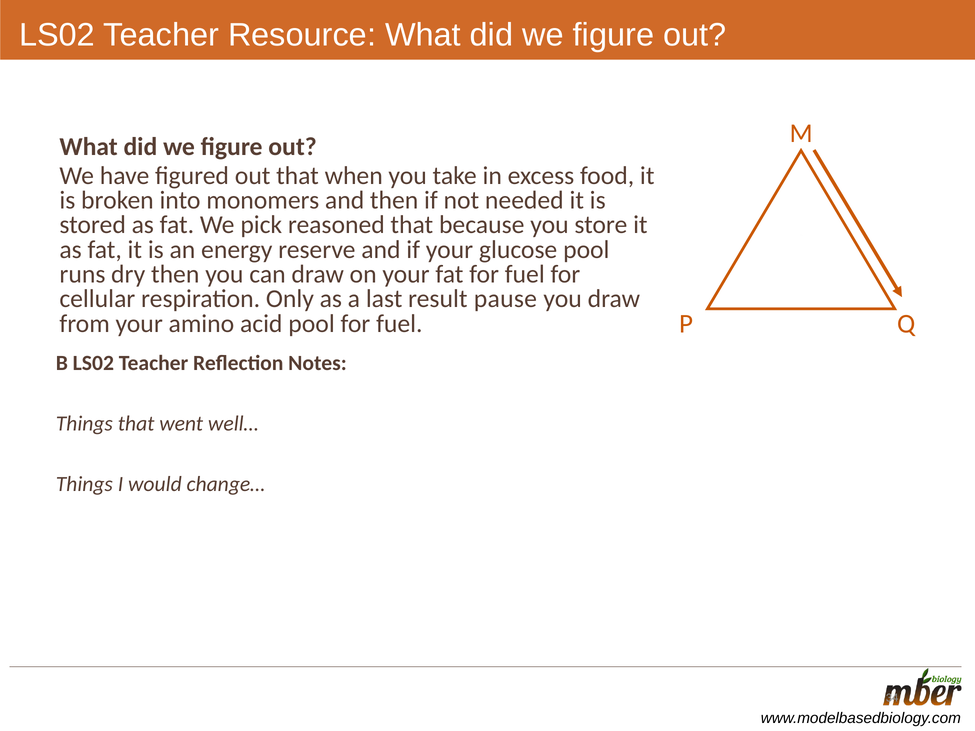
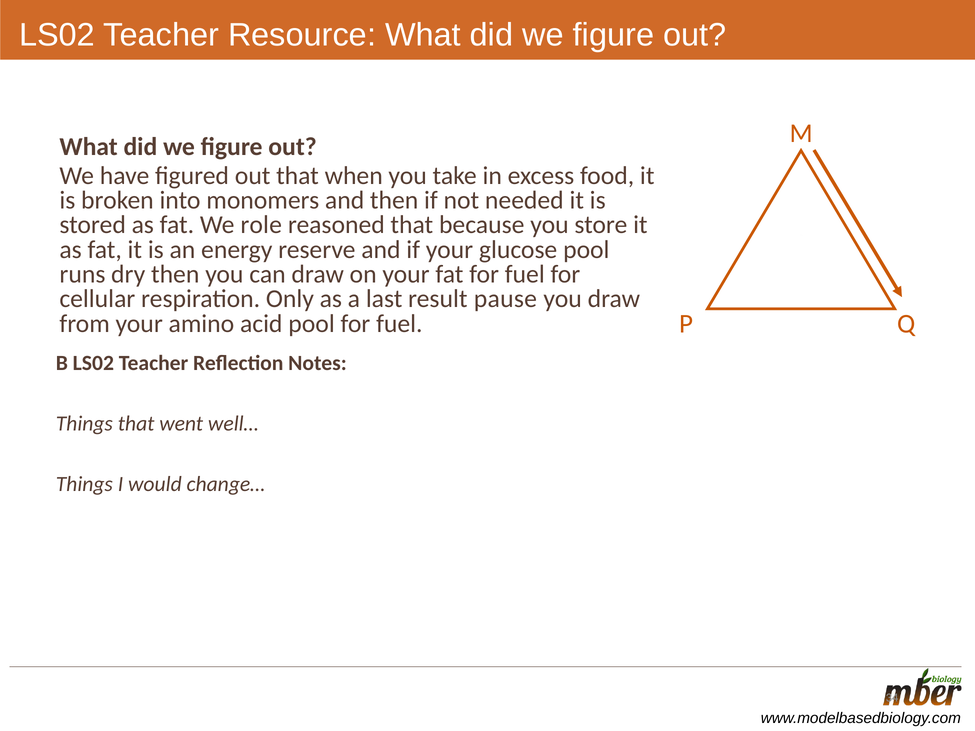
pick: pick -> role
